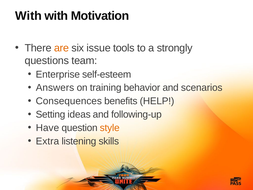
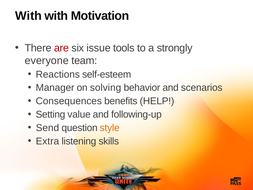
are colour: orange -> red
questions: questions -> everyone
Enterprise: Enterprise -> Reactions
Answers: Answers -> Manager
training: training -> solving
ideas: ideas -> value
Have: Have -> Send
